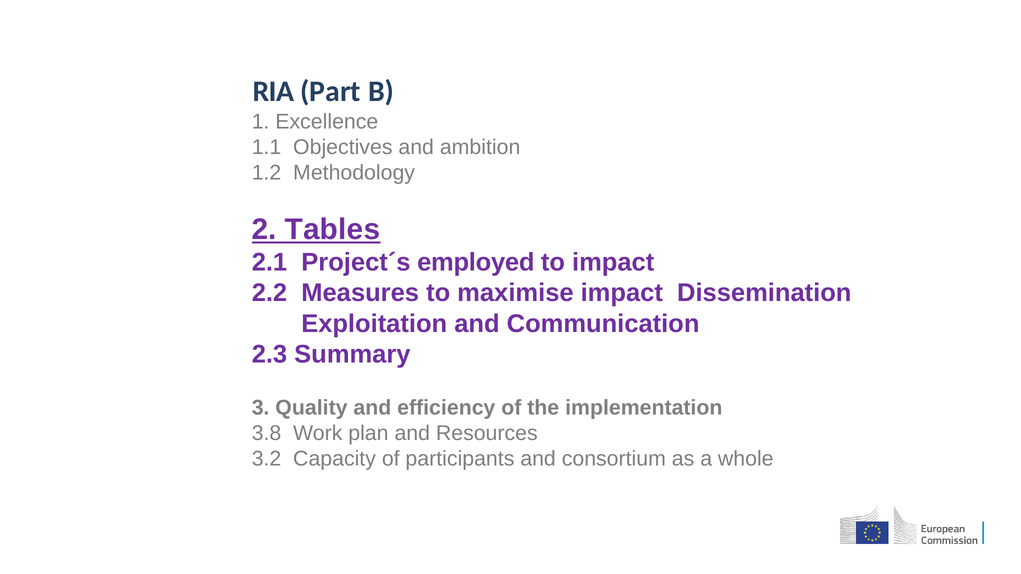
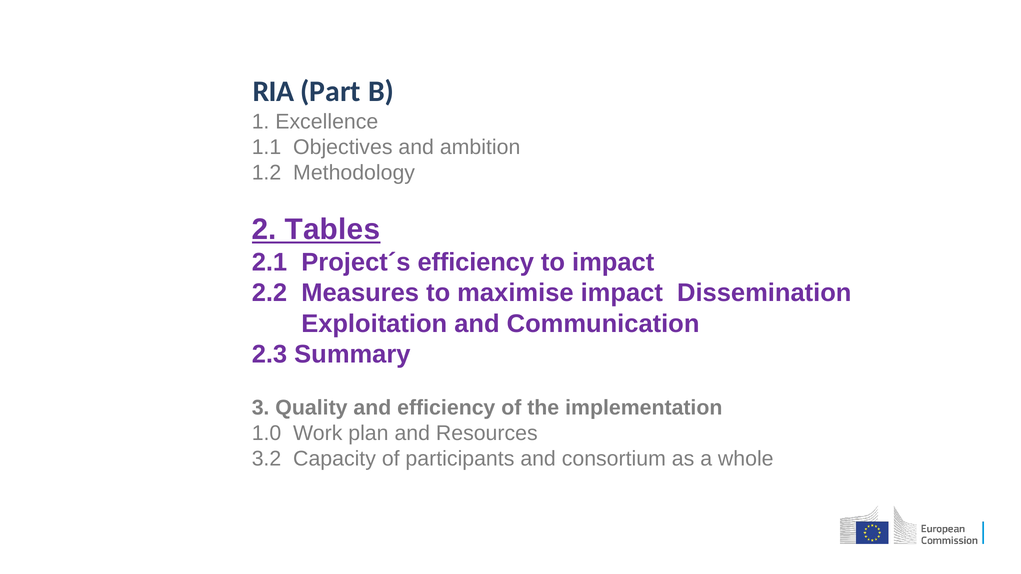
Project´s employed: employed -> efficiency
3.8: 3.8 -> 1.0
